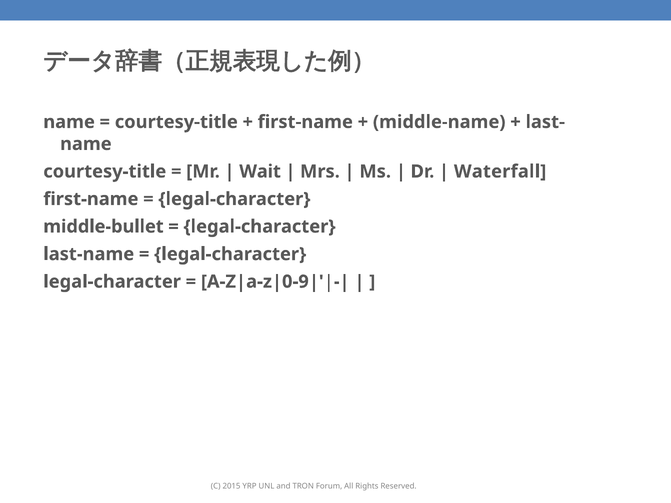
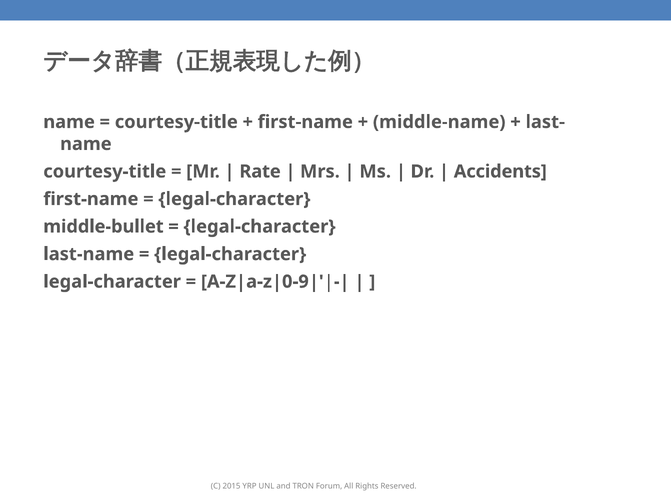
Wait: Wait -> Rate
Waterfall: Waterfall -> Accidents
